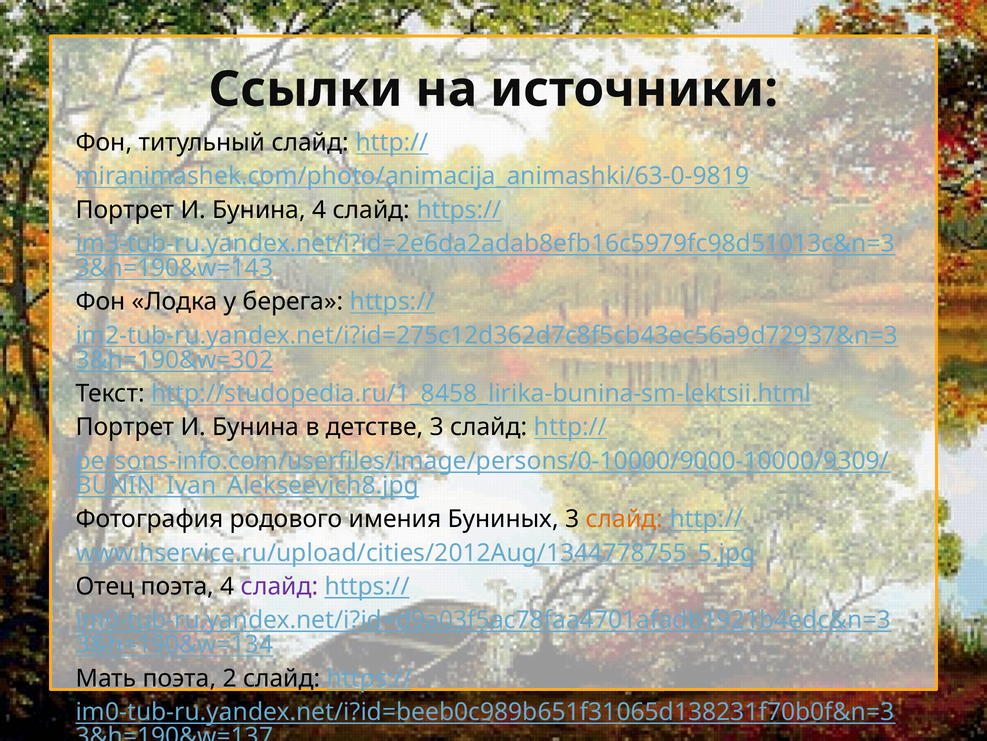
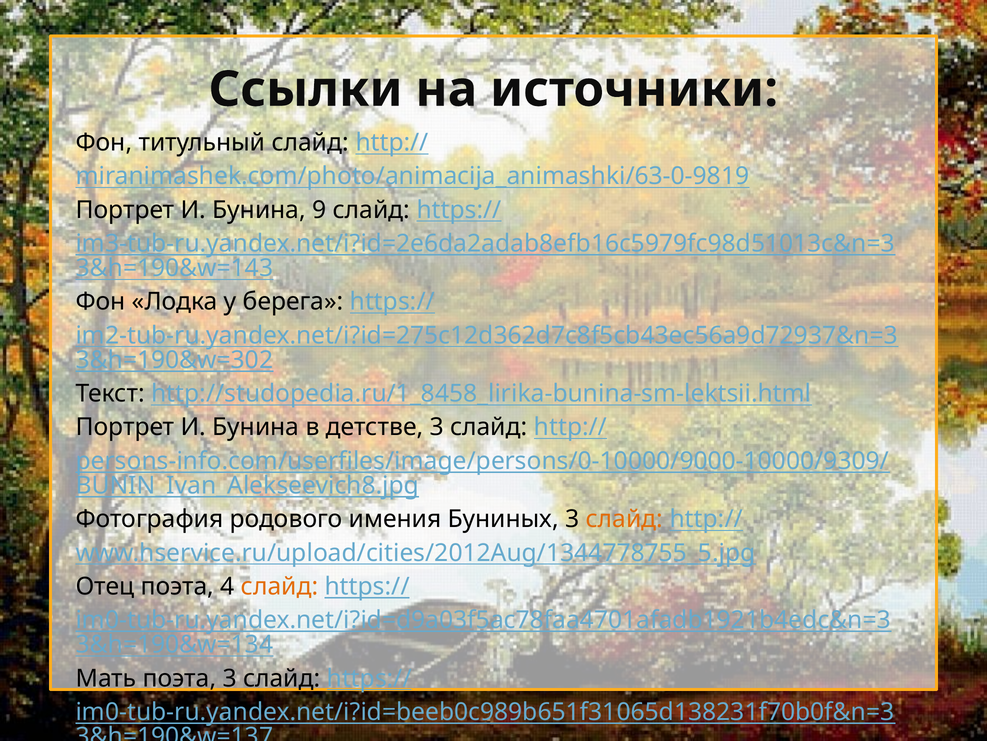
Бунина 4: 4 -> 9
слайд at (280, 586) colour: purple -> orange
поэта 2: 2 -> 3
